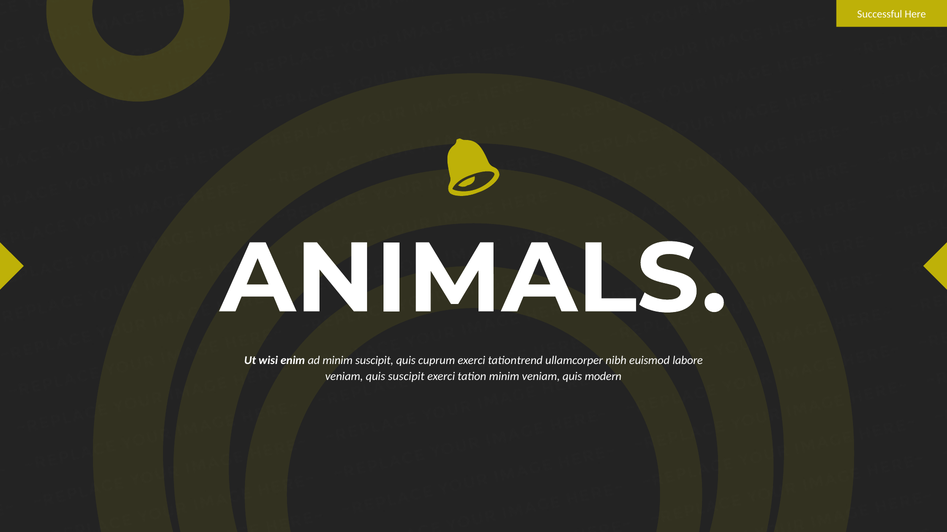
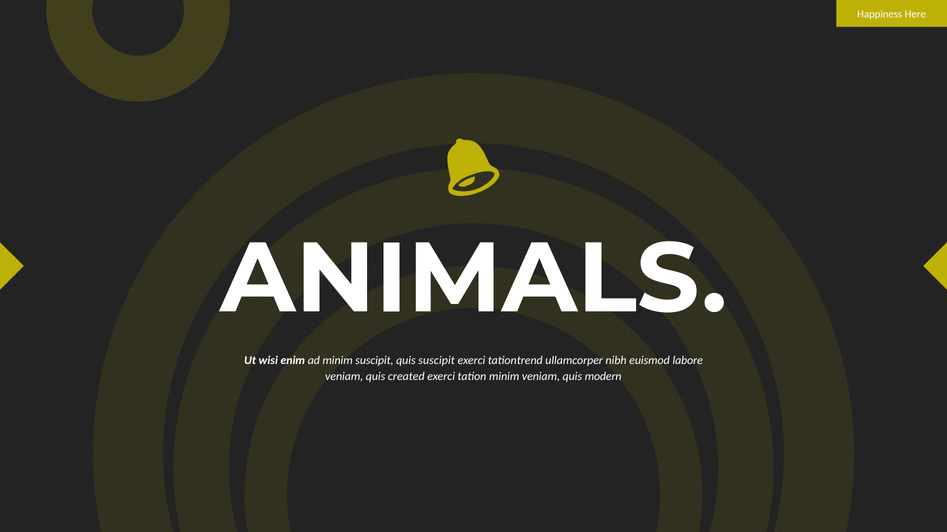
Successful: Successful -> Happiness
quis cuprum: cuprum -> suscipit
quis suscipit: suscipit -> created
